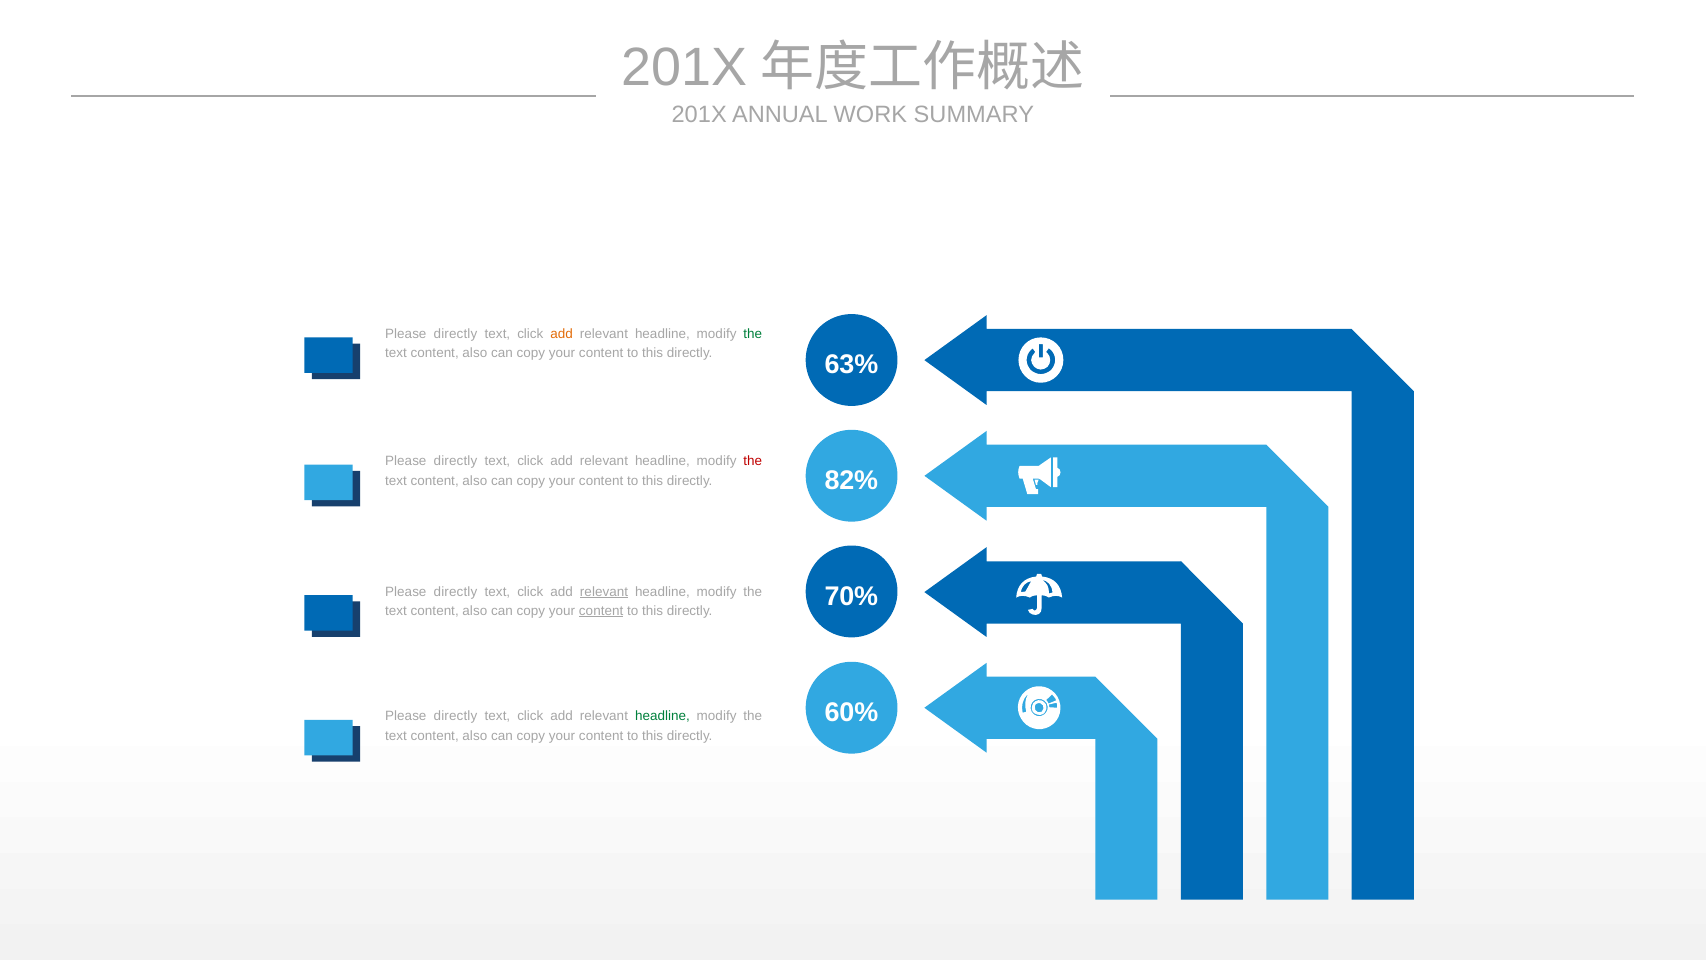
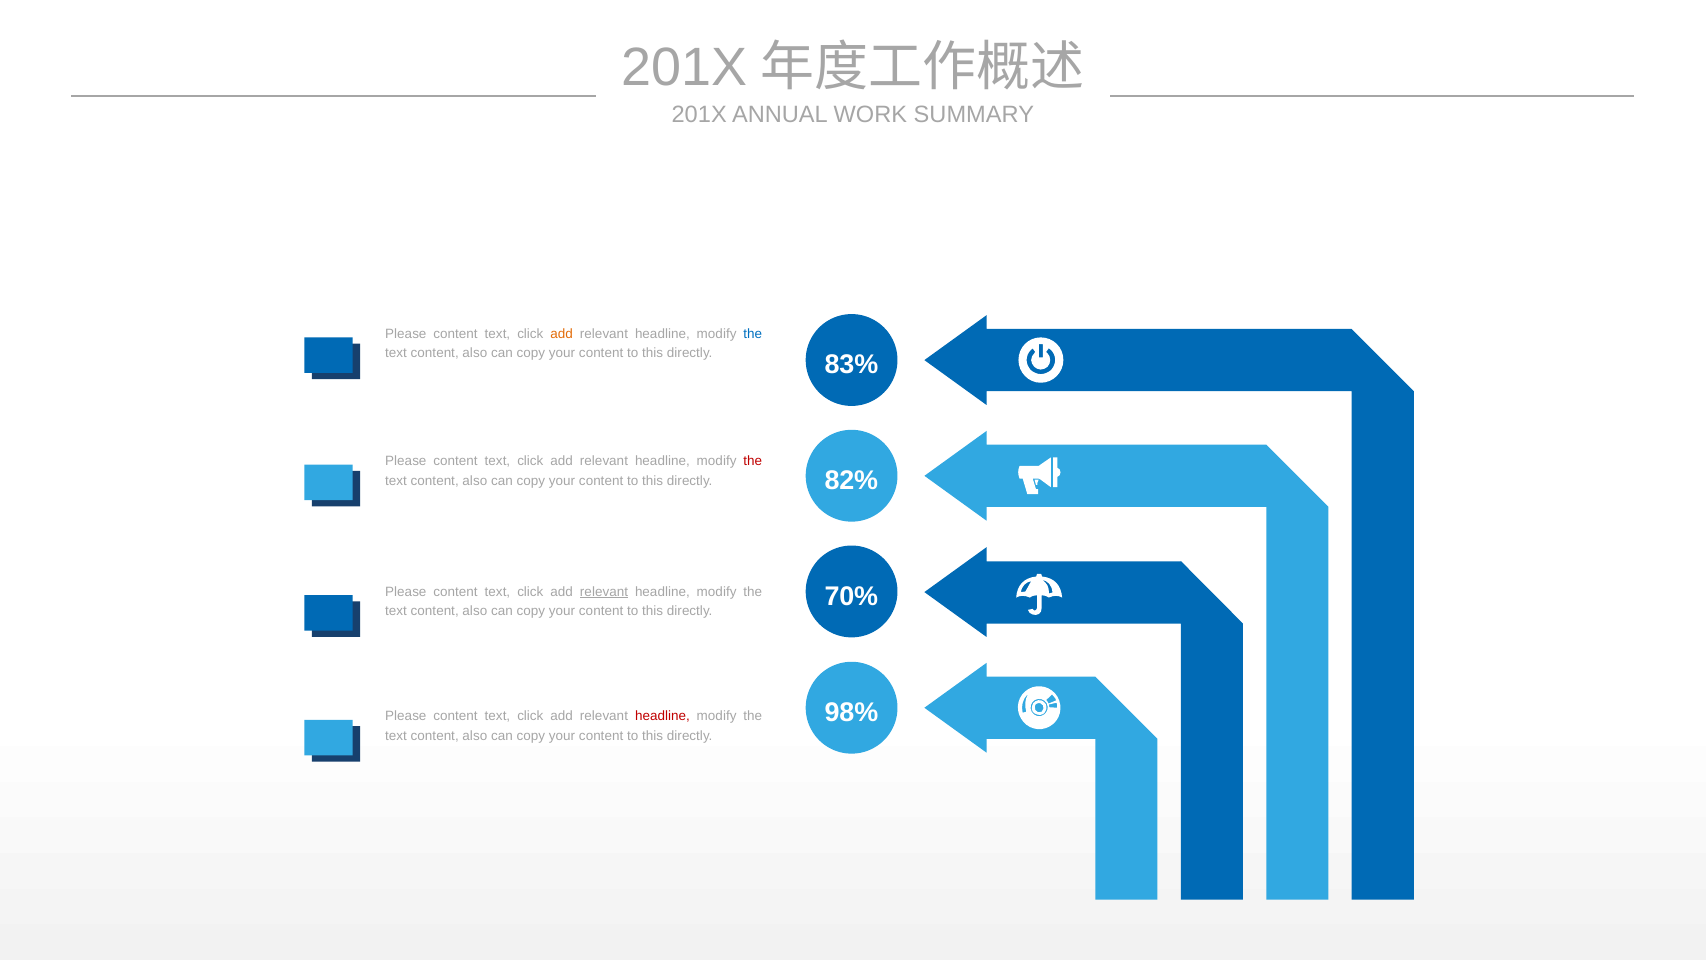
directly at (456, 334): directly -> content
the at (753, 334) colour: green -> blue
63%: 63% -> 83%
directly at (456, 461): directly -> content
directly at (456, 591): directly -> content
content at (601, 611) underline: present -> none
60%: 60% -> 98%
directly at (456, 716): directly -> content
headline at (662, 716) colour: green -> red
